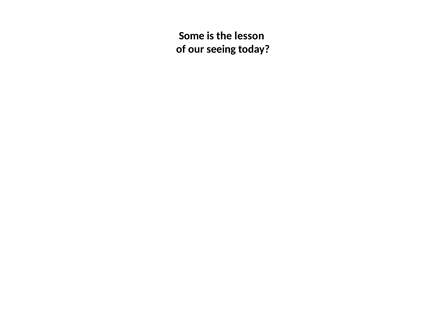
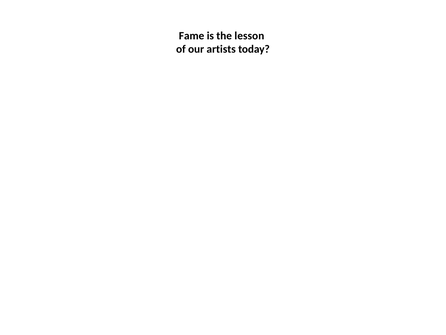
Some: Some -> Fame
seeing: seeing -> artists
